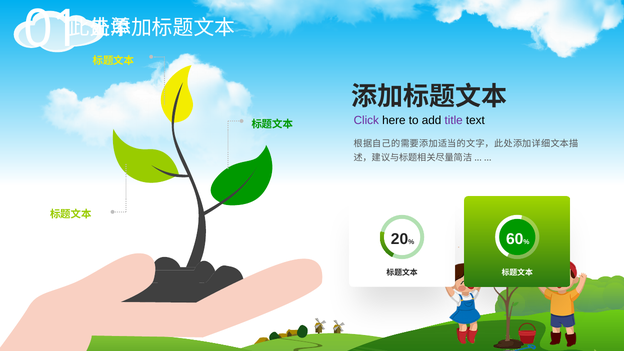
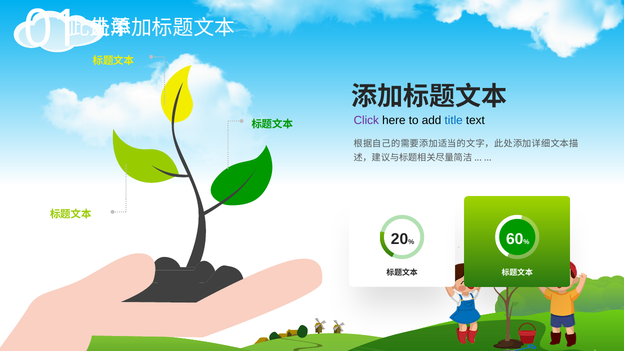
title colour: purple -> blue
